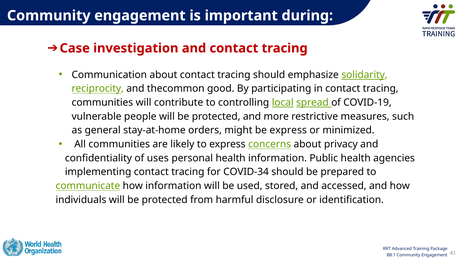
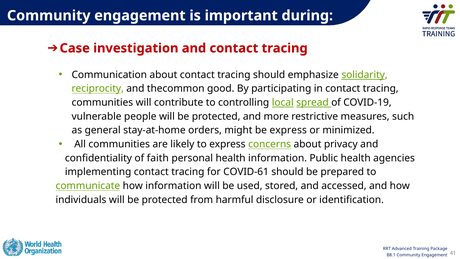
uses: uses -> faith
COVID-34: COVID-34 -> COVID-61
